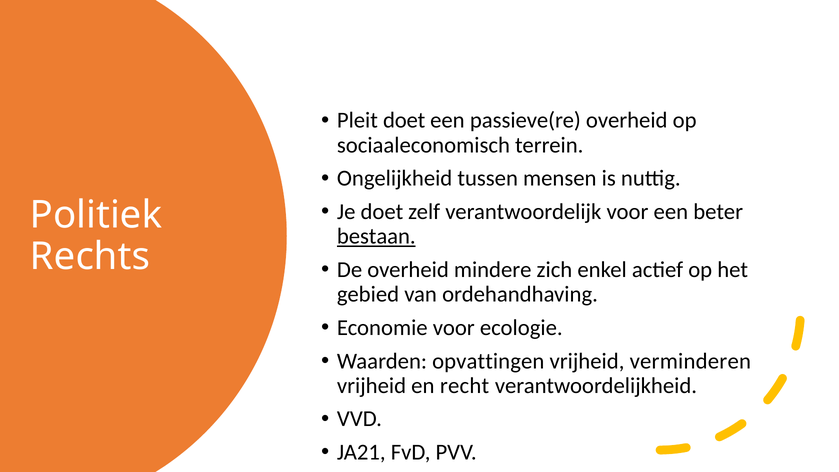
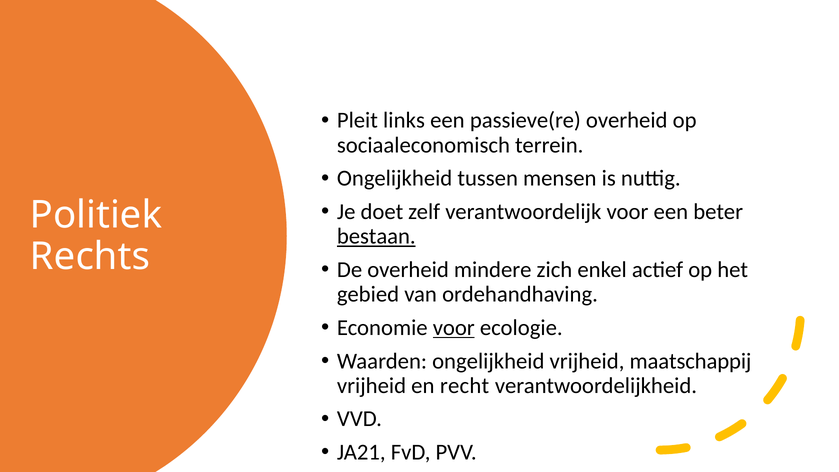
Pleit doet: doet -> links
voor at (454, 328) underline: none -> present
Waarden opvattingen: opvattingen -> ongelijkheid
verminderen: verminderen -> maatschappij
